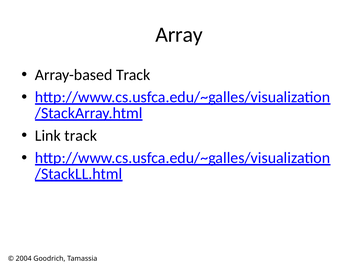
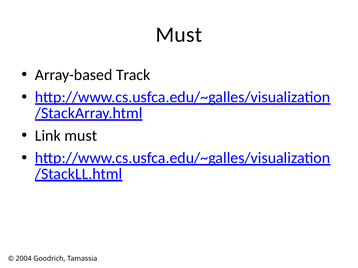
Array at (179, 35): Array -> Must
Link track: track -> must
